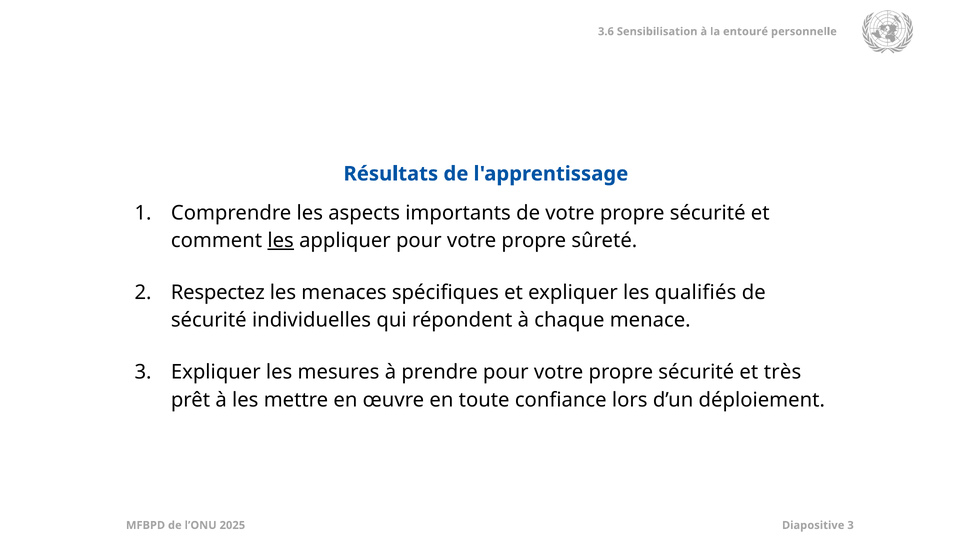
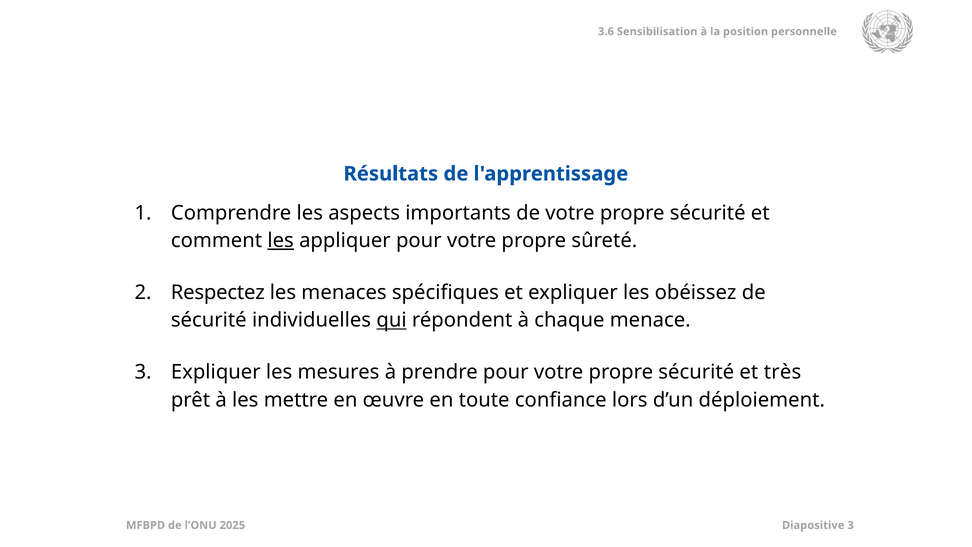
entouré: entouré -> position
qualifiés: qualifiés -> obéissez
qui underline: none -> present
